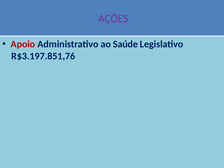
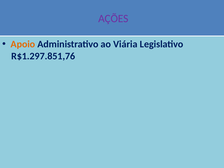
Apoio colour: red -> orange
Saúde: Saúde -> Viária
R$3.197.851,76: R$3.197.851,76 -> R$1.297.851,76
